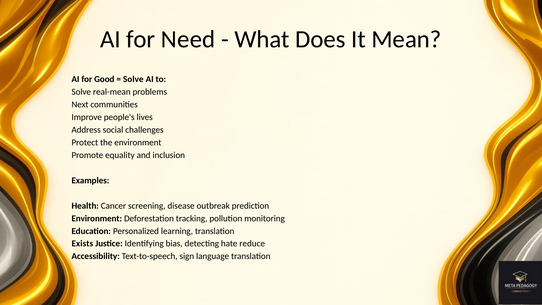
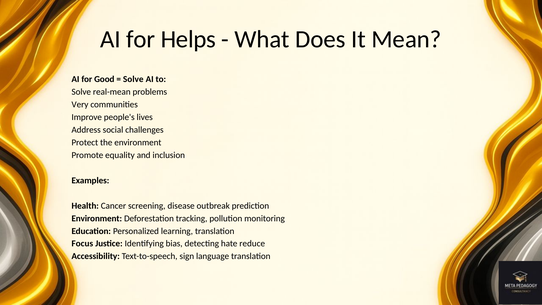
Need: Need -> Helps
Next: Next -> Very
Exists: Exists -> Focus
